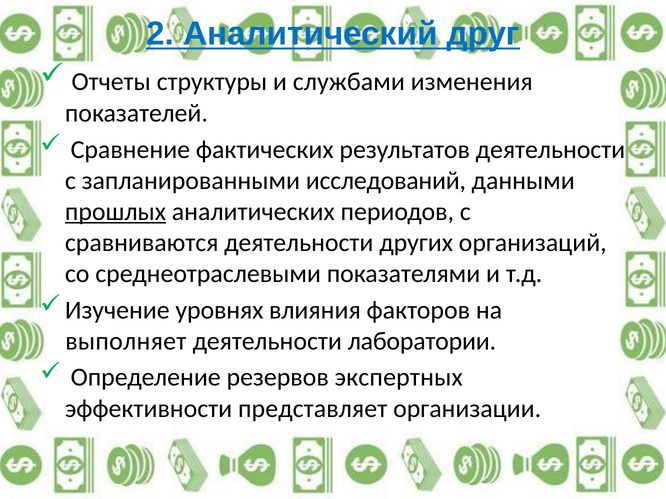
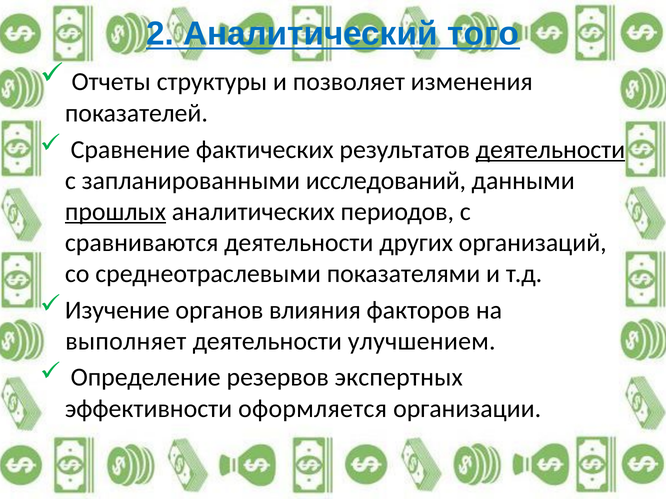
друг: друг -> того
службами: службами -> позволяет
деятельности at (550, 150) underline: none -> present
уровнях: уровнях -> органов
лаборатории: лаборатории -> улучшением
представляет: представляет -> оформляется
